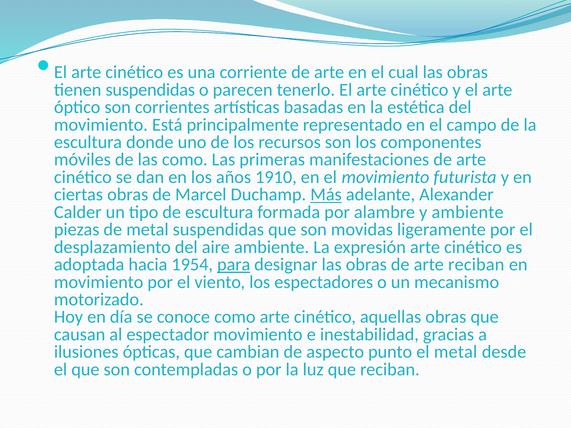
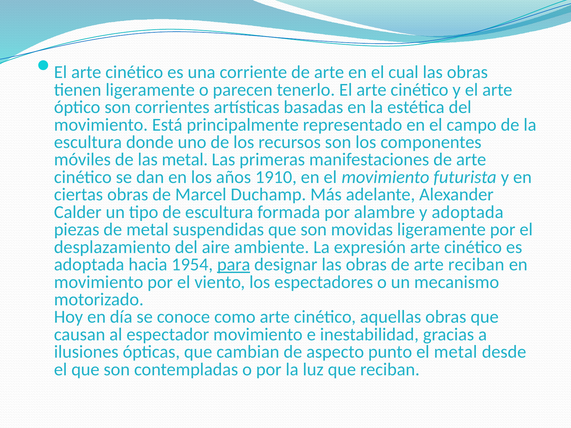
tienen suspendidas: suspendidas -> ligeramente
las como: como -> metal
Más underline: present -> none
y ambiente: ambiente -> adoptada
